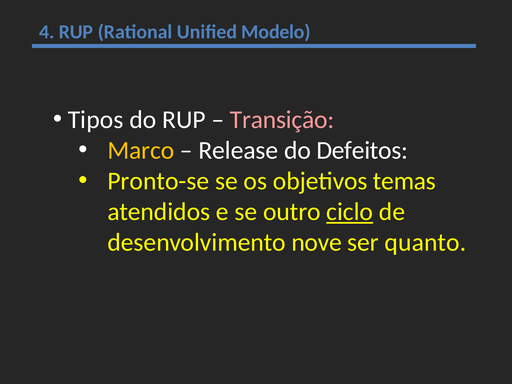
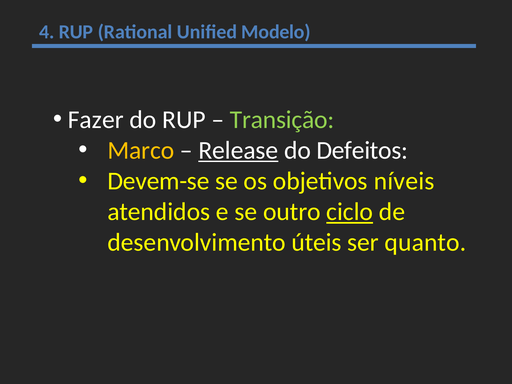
Tipos: Tipos -> Fazer
Transição colour: pink -> light green
Release underline: none -> present
Pronto-se: Pronto-se -> Devem-se
temas: temas -> níveis
nove: nove -> úteis
